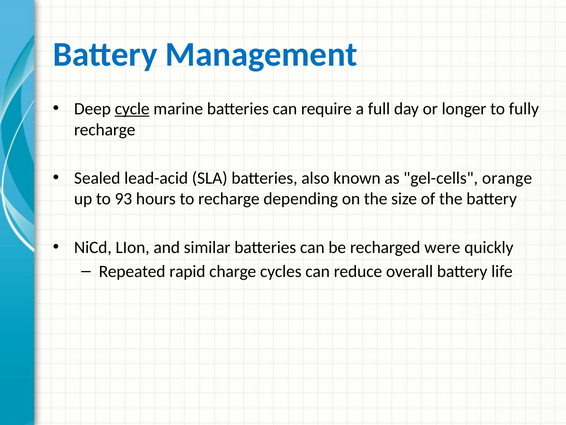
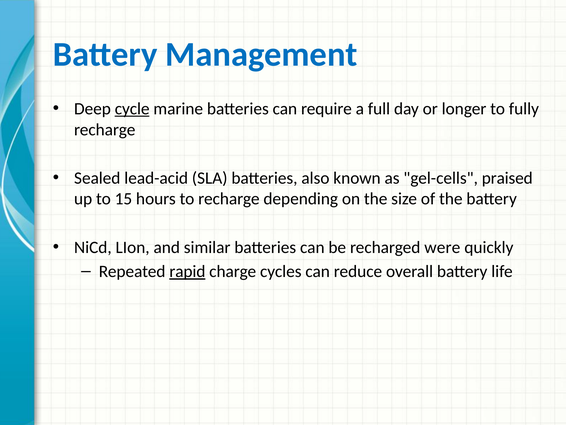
orange: orange -> praised
93: 93 -> 15
rapid underline: none -> present
